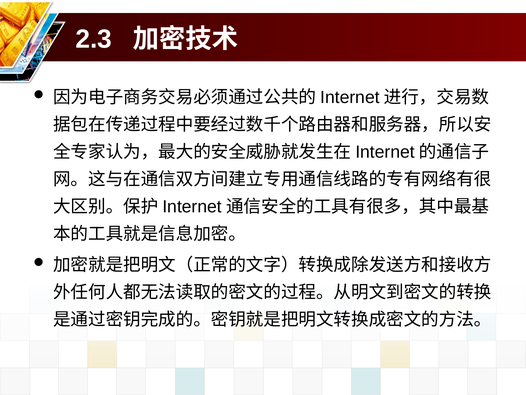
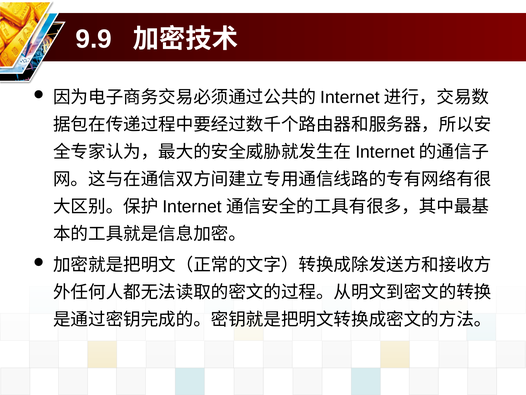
2.3: 2.3 -> 9.9
